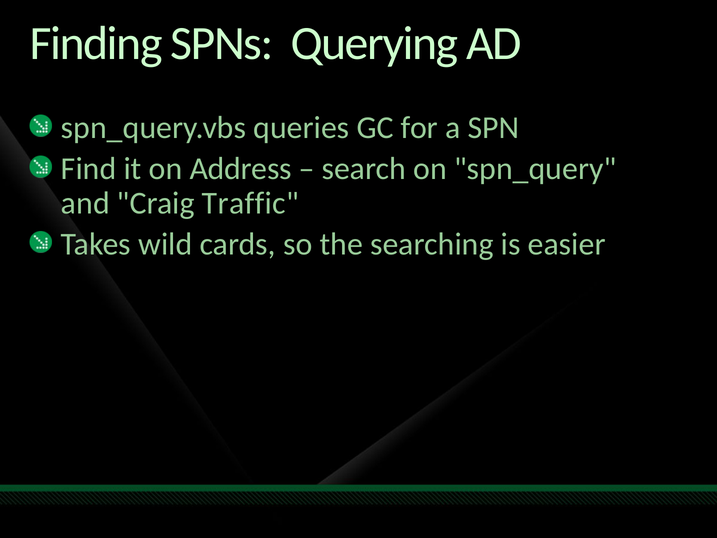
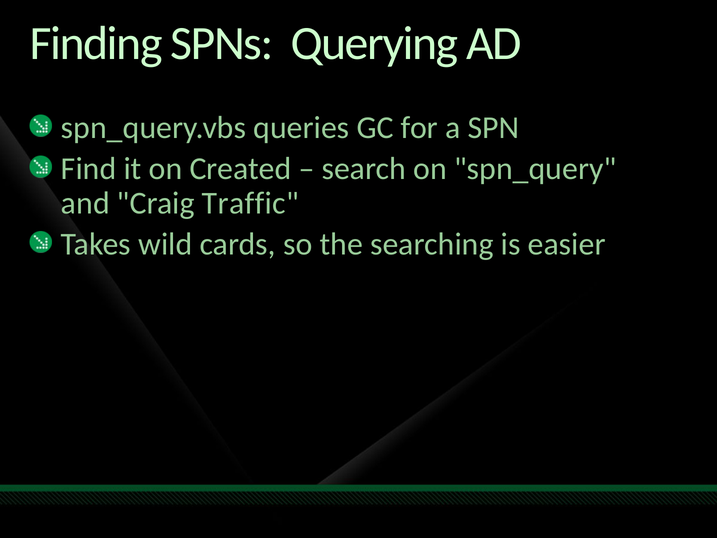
Address: Address -> Created
